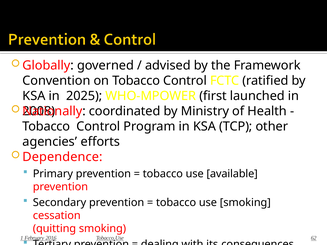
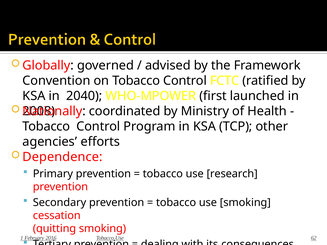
2025: 2025 -> 2040
available: available -> research
